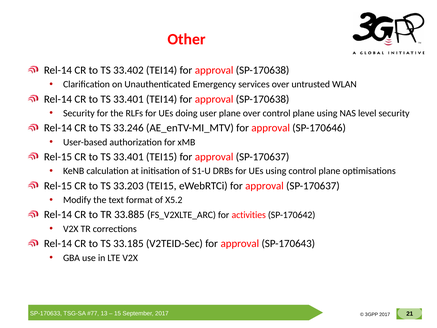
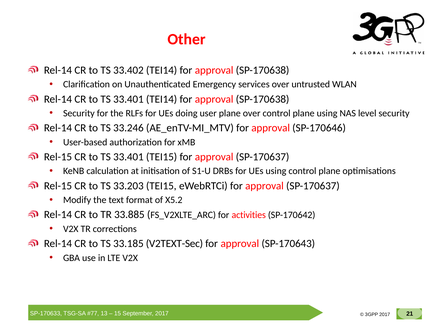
V2TEID-Sec: V2TEID-Sec -> V2TEXT-Sec
